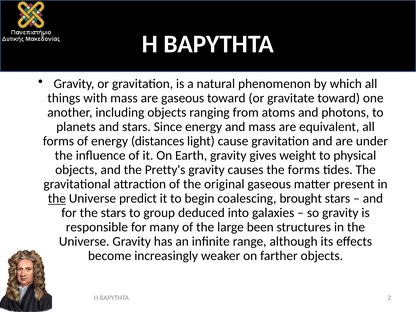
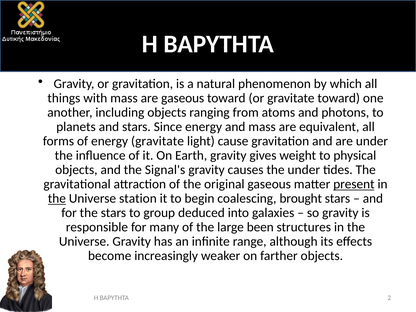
energy distances: distances -> gravitate
Pretty's: Pretty's -> Signal's
the forms: forms -> under
present underline: none -> present
predict: predict -> station
